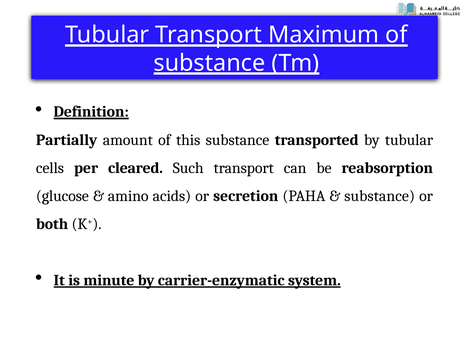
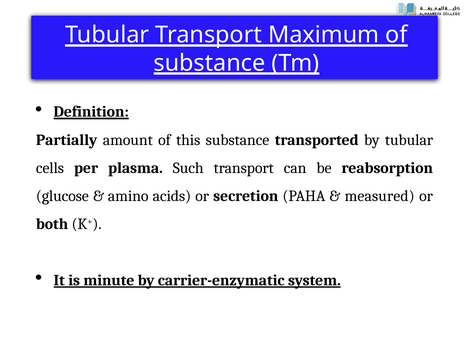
cleared: cleared -> plasma
substance at (380, 197): substance -> measured
